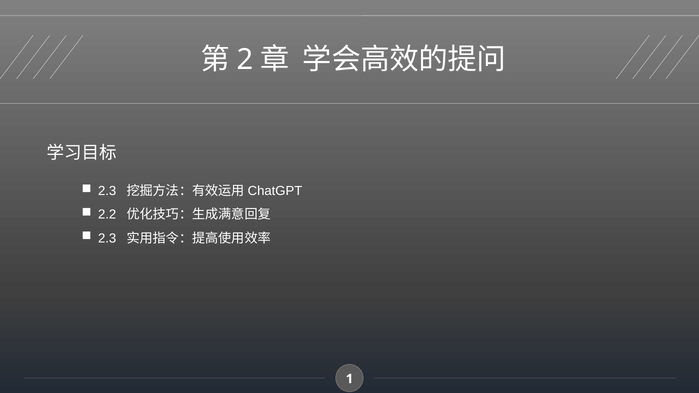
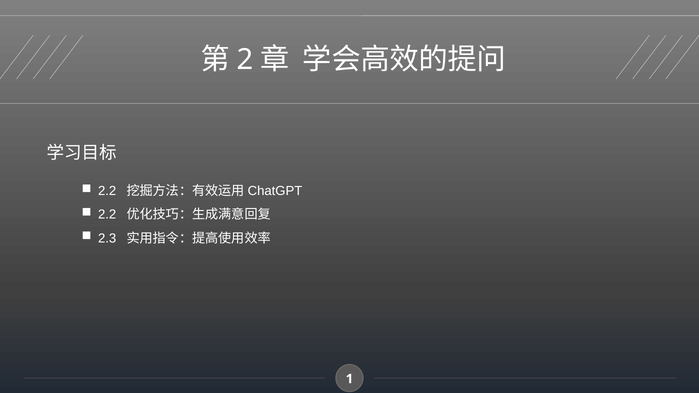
2.3 at (107, 191): 2.3 -> 2.2
